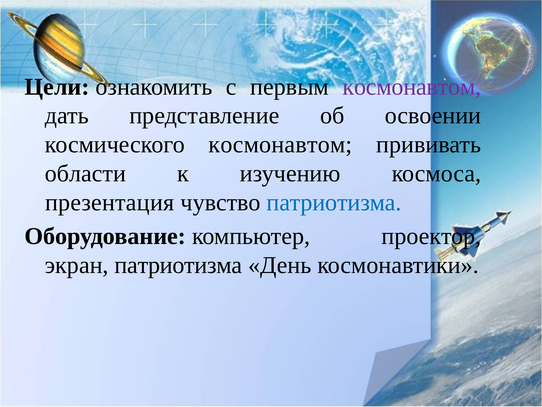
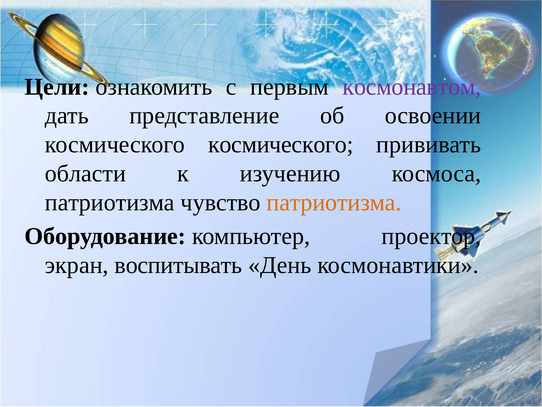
космического космонавтом: космонавтом -> космического
презентация at (110, 202): презентация -> патриотизма
патриотизма at (334, 202) colour: blue -> orange
экран патриотизма: патриотизма -> воспитывать
